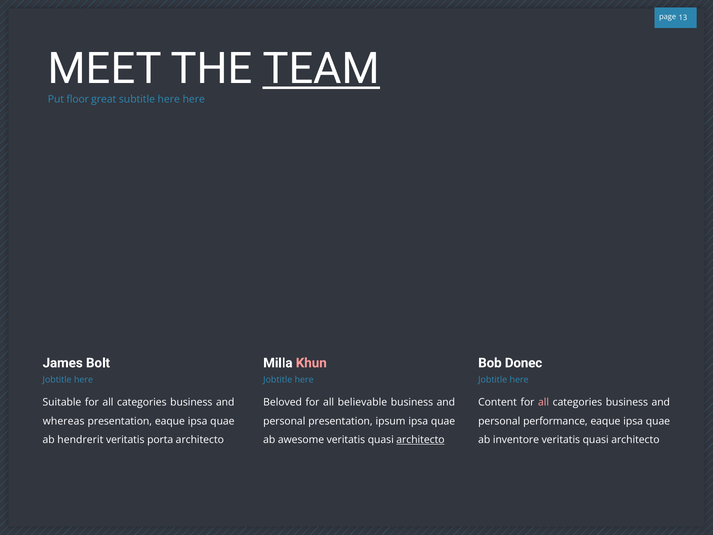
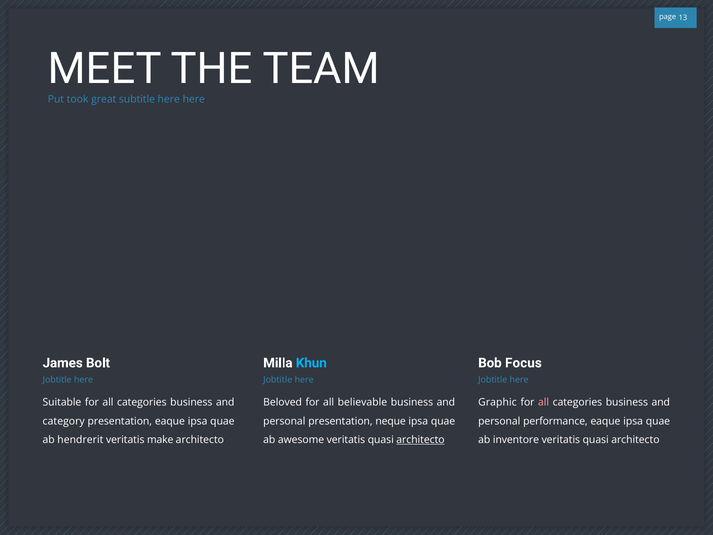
TEAM underline: present -> none
floor: floor -> took
Khun colour: pink -> light blue
Donec: Donec -> Focus
Content: Content -> Graphic
whereas: whereas -> category
ipsum: ipsum -> neque
porta: porta -> make
